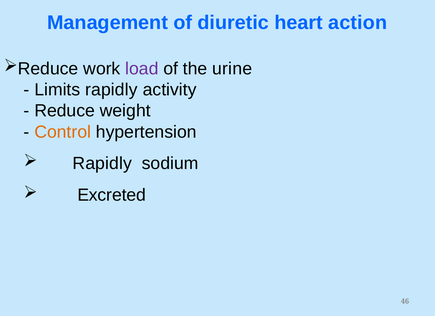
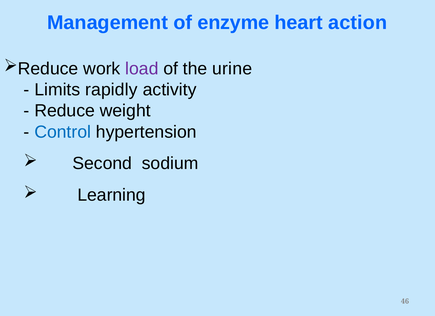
diuretic: diuretic -> enzyme
Control colour: orange -> blue
Rapidly at (102, 164): Rapidly -> Second
Excreted: Excreted -> Learning
